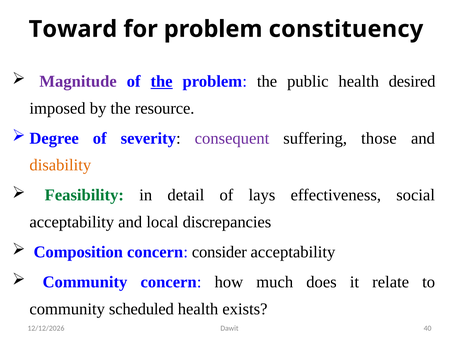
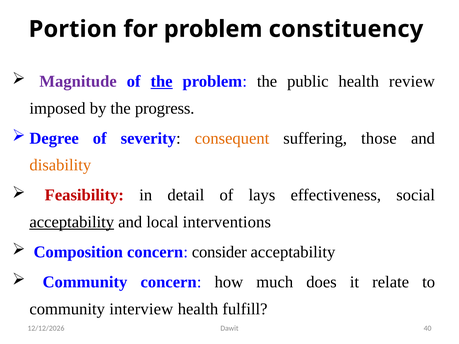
Toward: Toward -> Portion
desired: desired -> review
resource: resource -> progress
consequent colour: purple -> orange
Feasibility colour: green -> red
acceptability at (72, 222) underline: none -> present
discrepancies: discrepancies -> interventions
scheduled: scheduled -> interview
exists: exists -> fulfill
